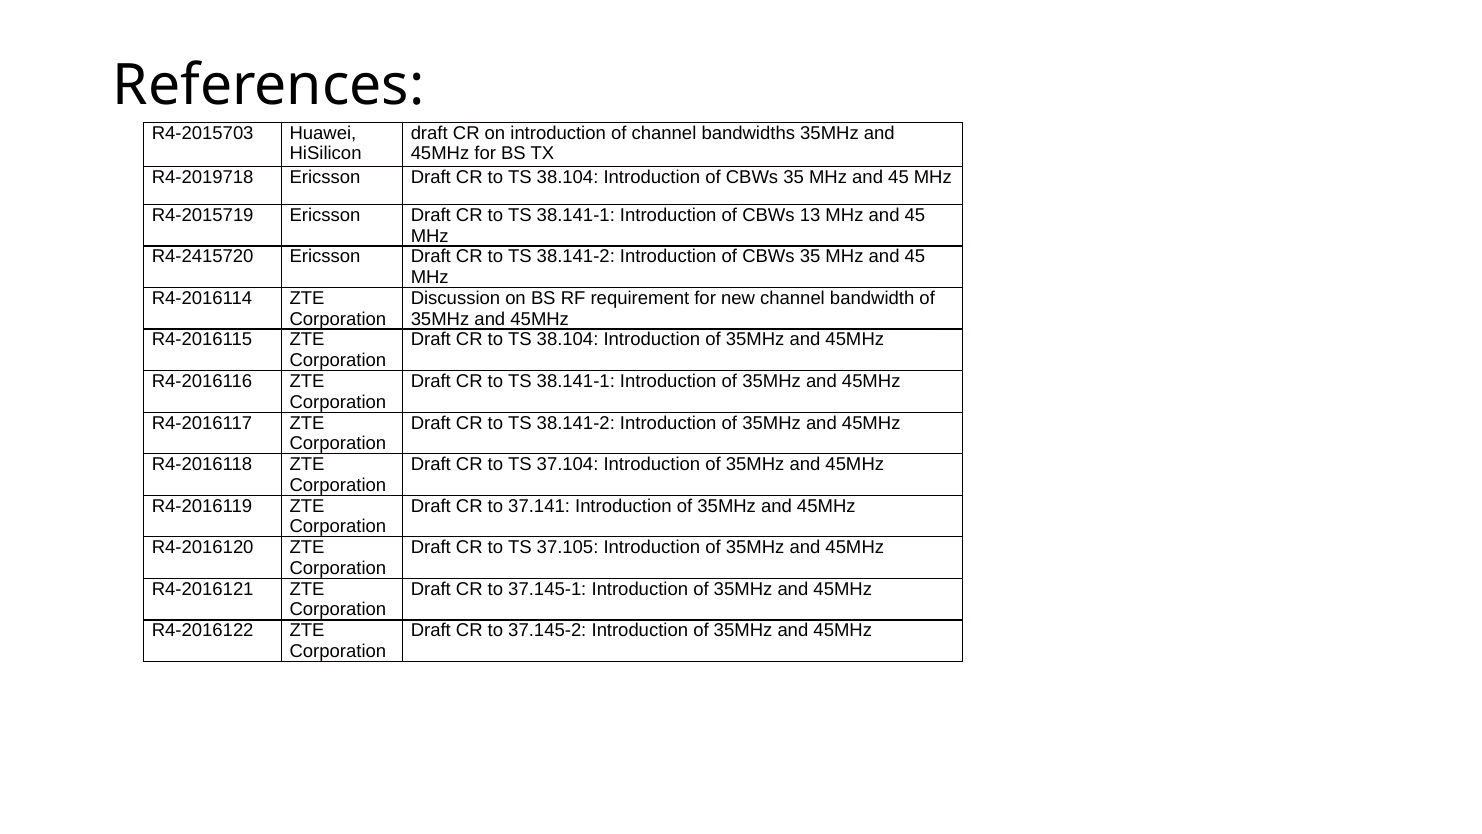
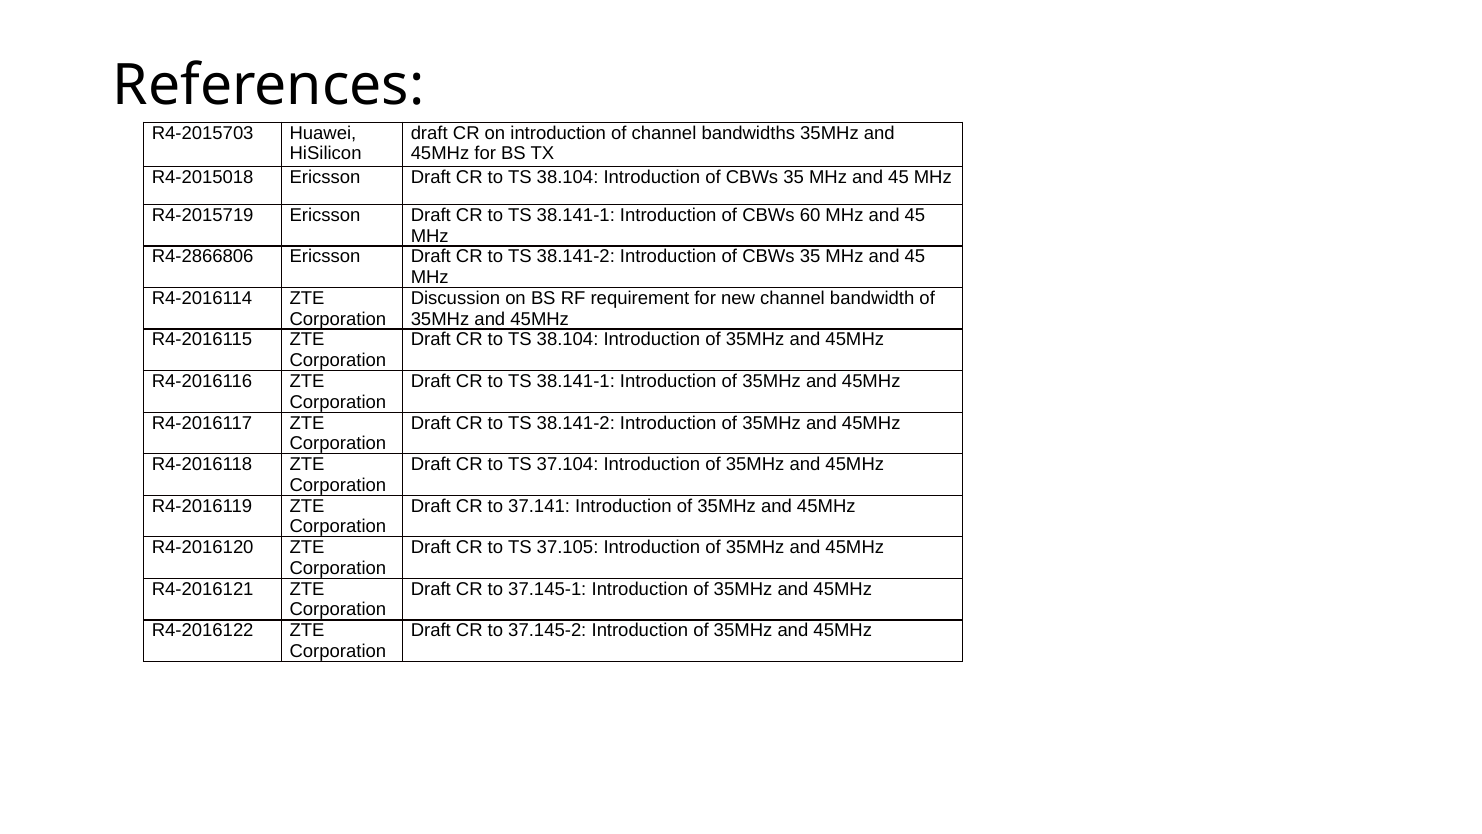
R4-2019718: R4-2019718 -> R4-2015018
13: 13 -> 60
R4-2415720: R4-2415720 -> R4-2866806
